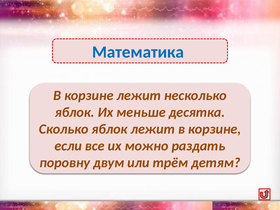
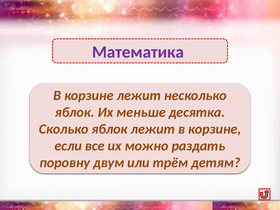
Математика colour: blue -> purple
